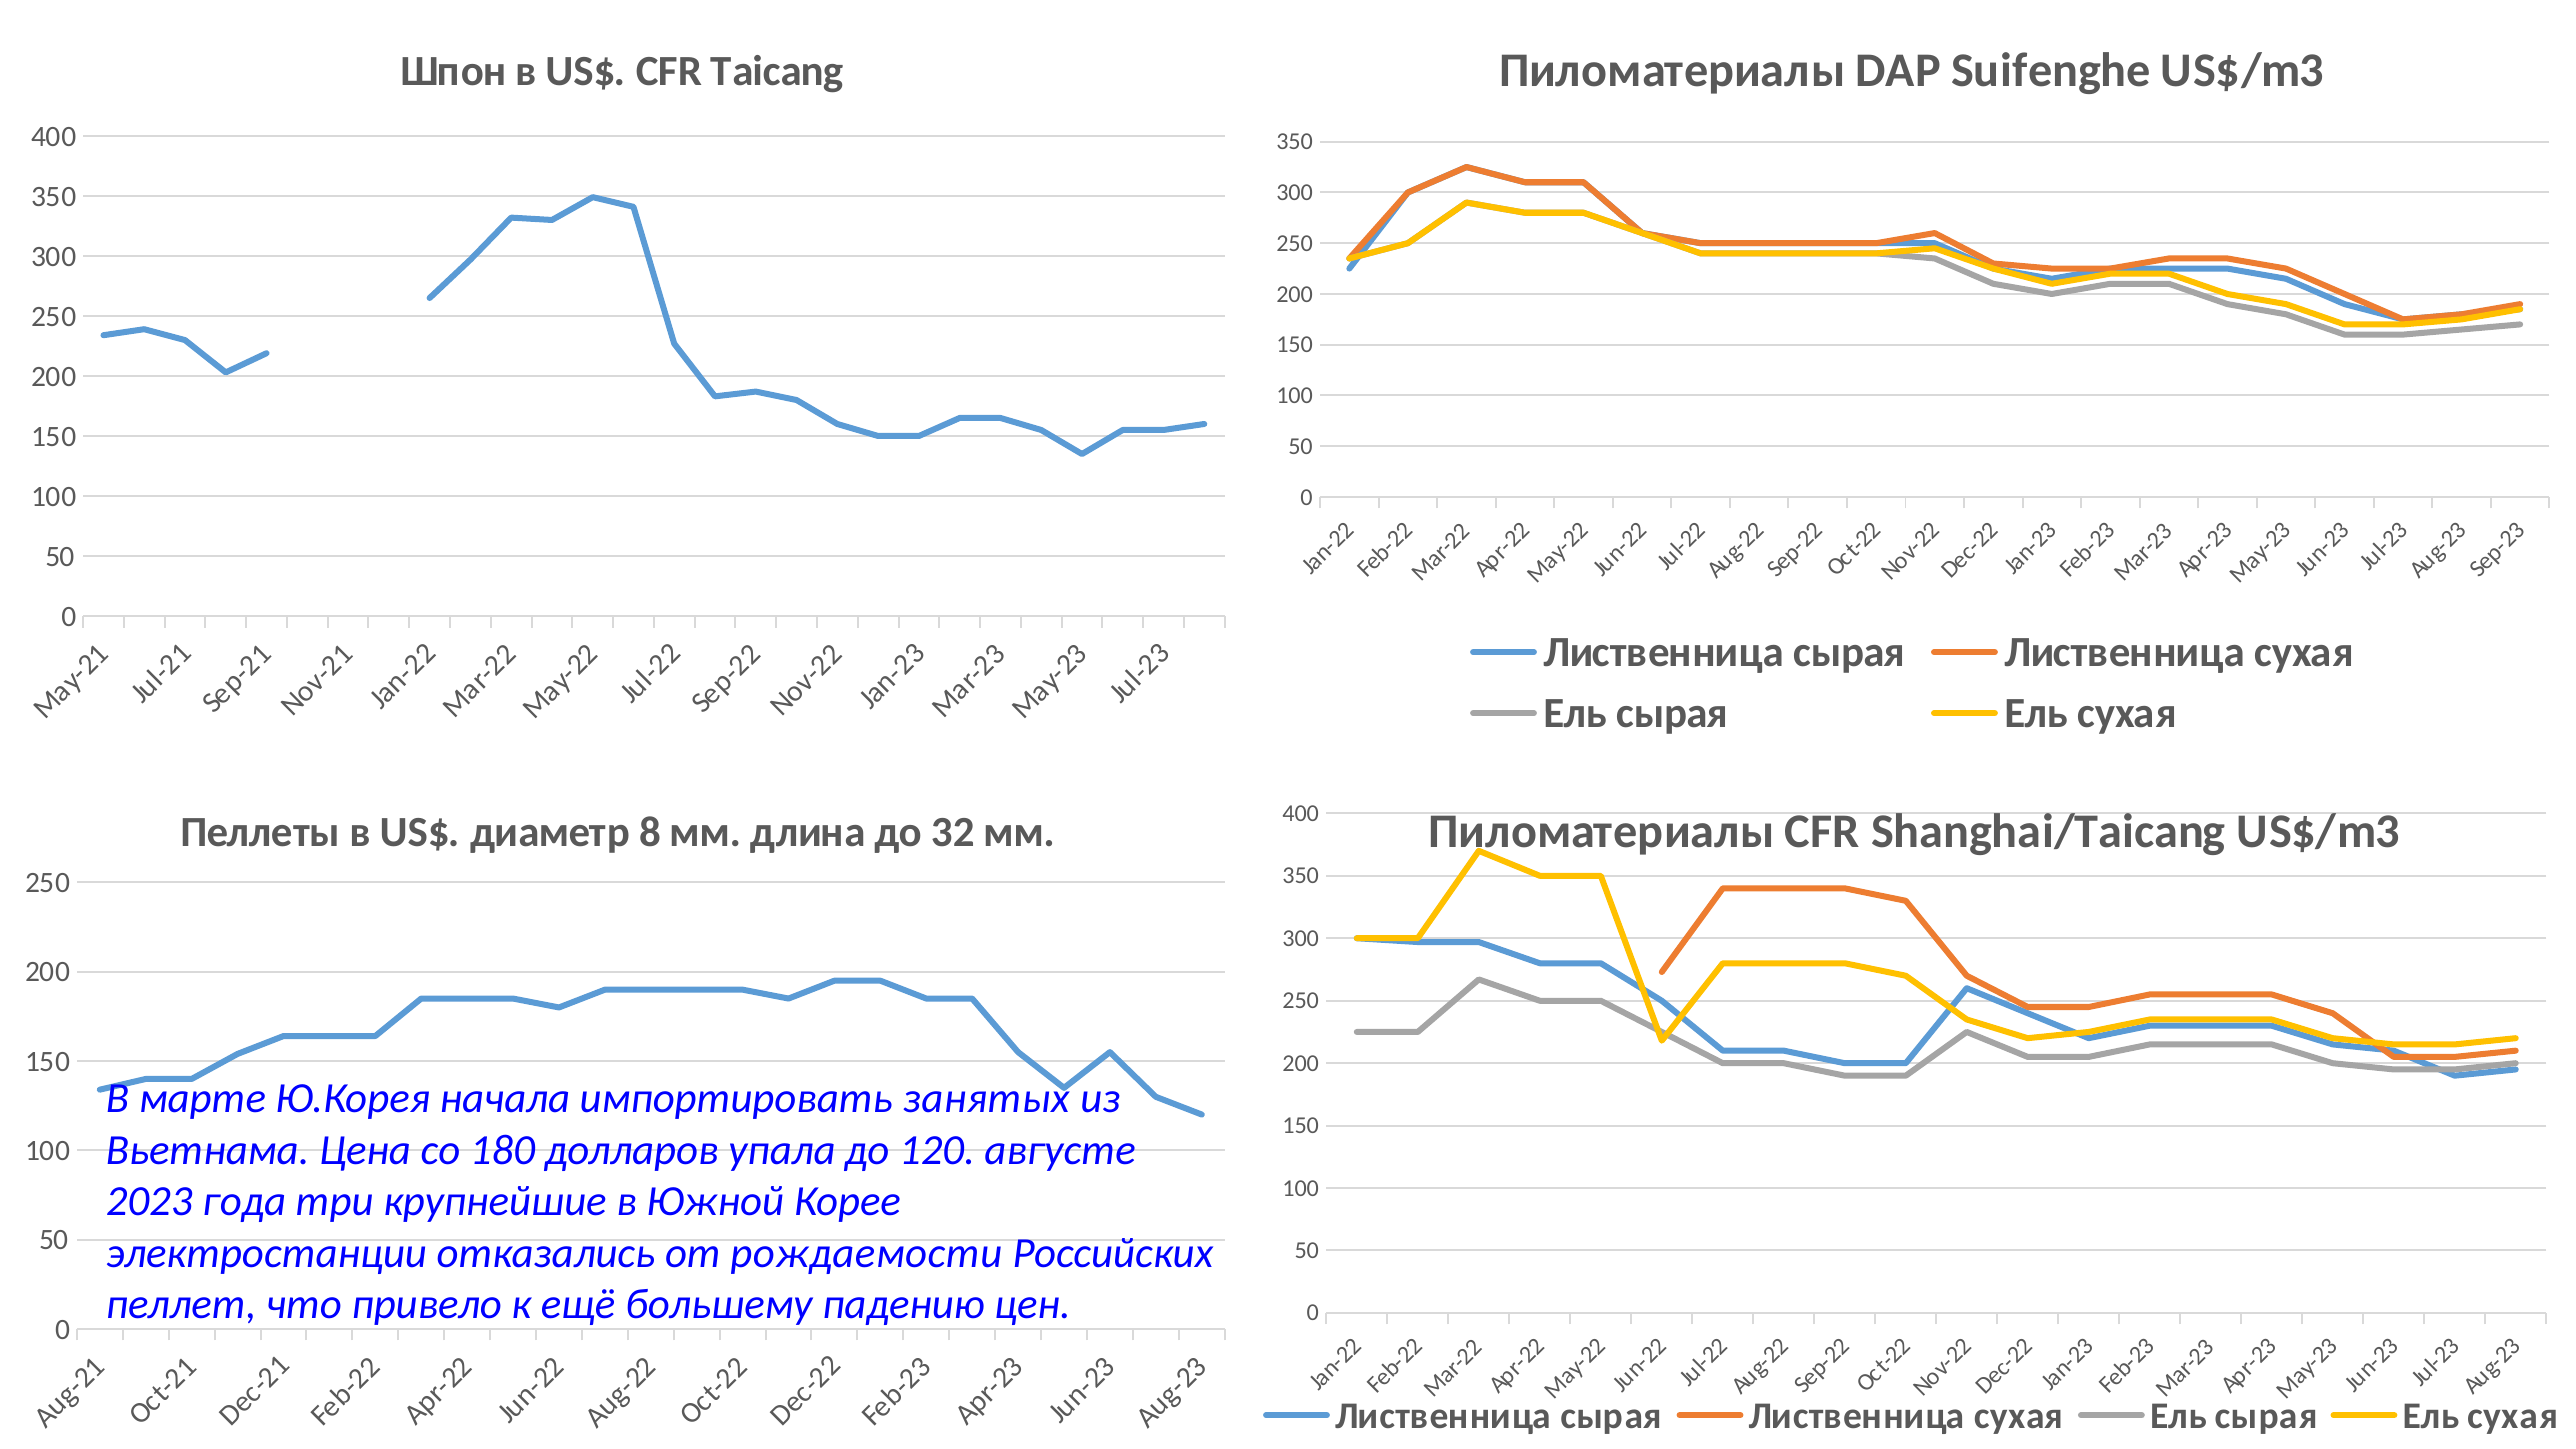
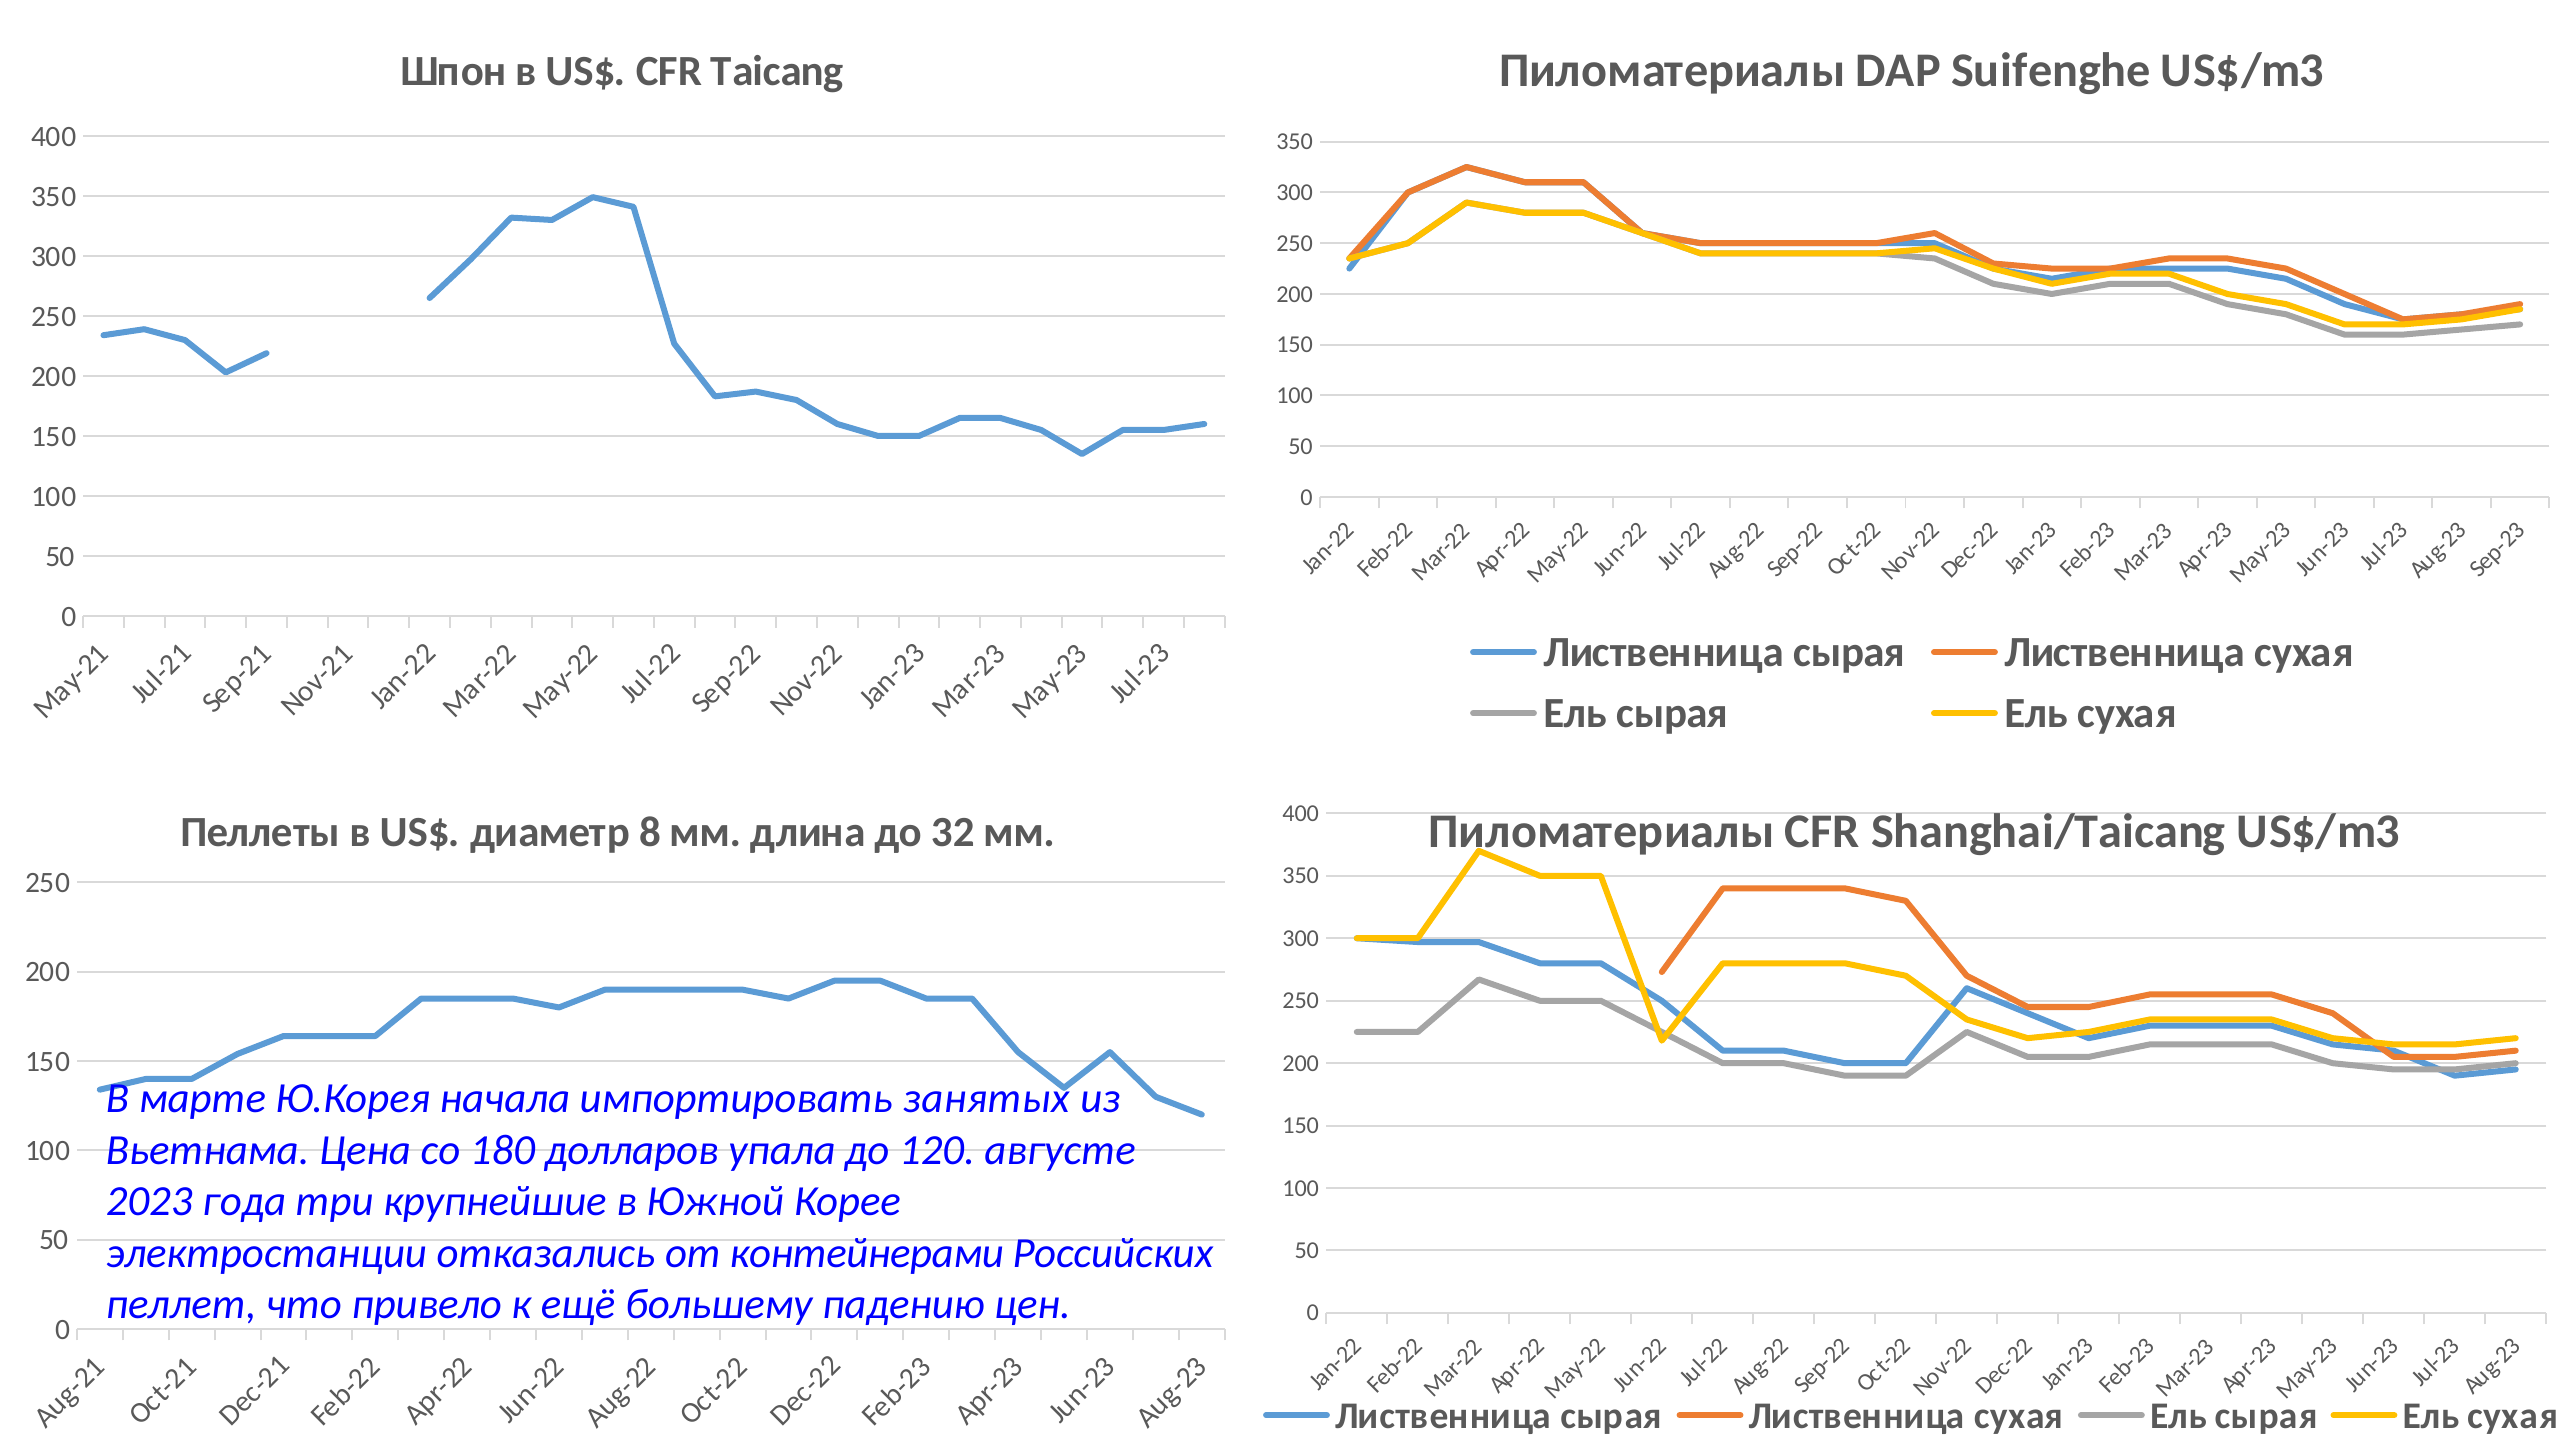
рождаемости: рождаемости -> контейнерами
